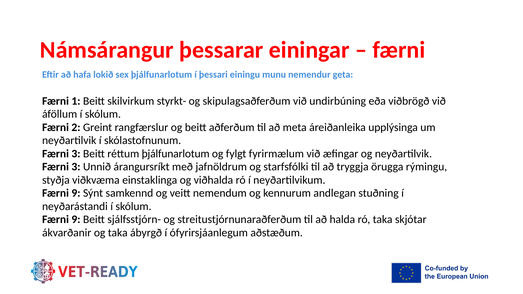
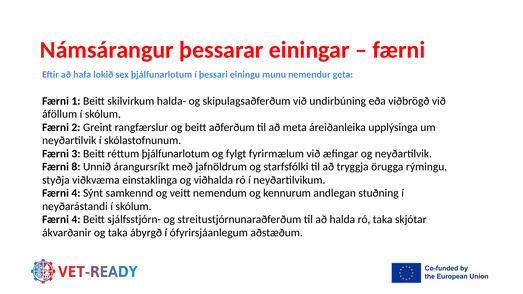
styrkt-: styrkt- -> halda-
3 at (76, 167): 3 -> 8
9 at (76, 193): 9 -> 4
9 at (76, 220): 9 -> 4
